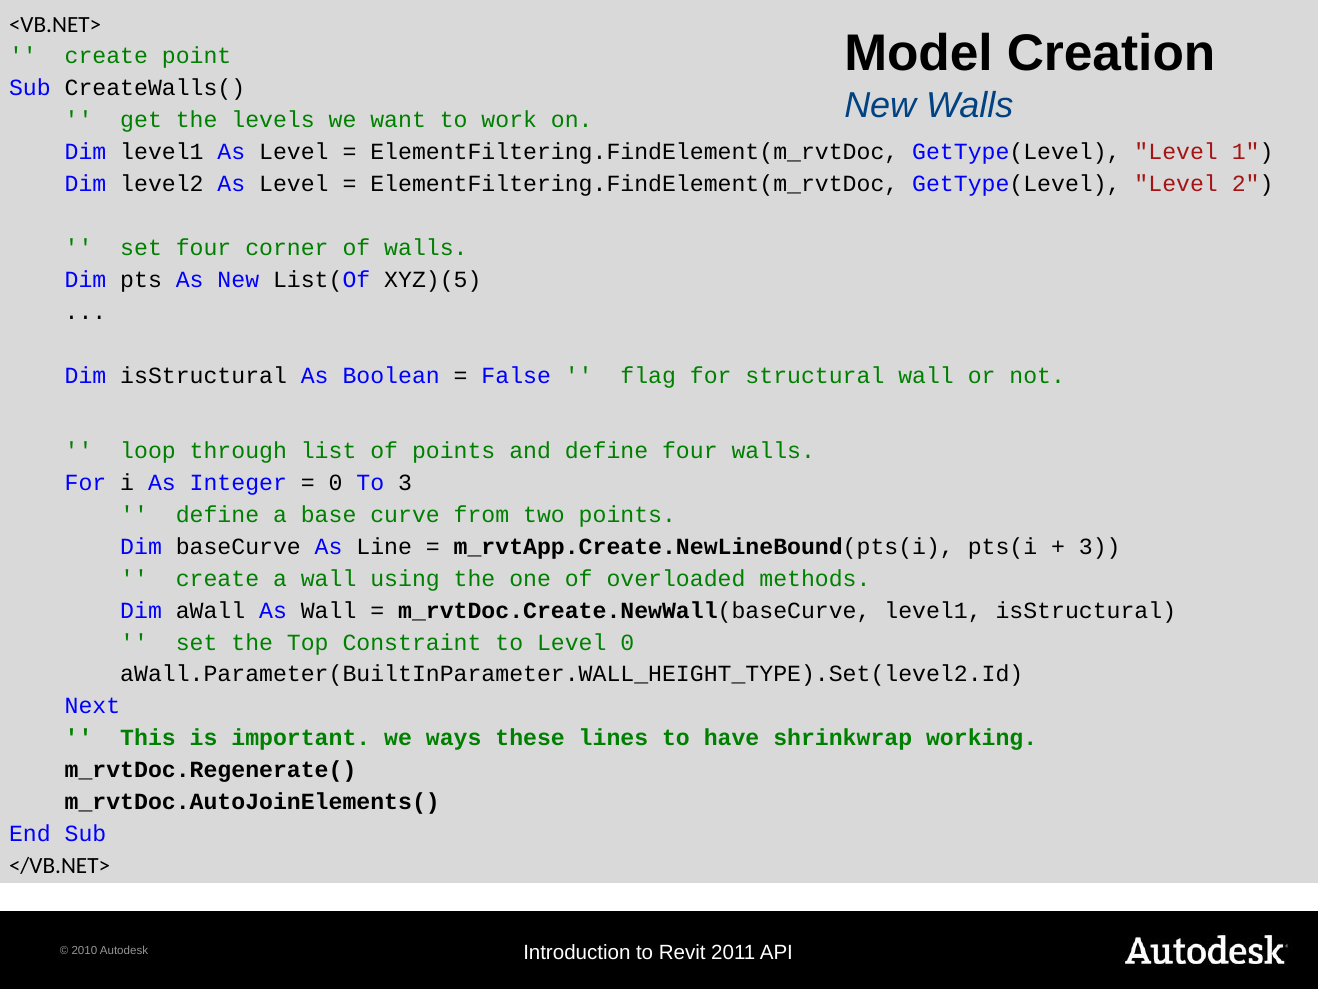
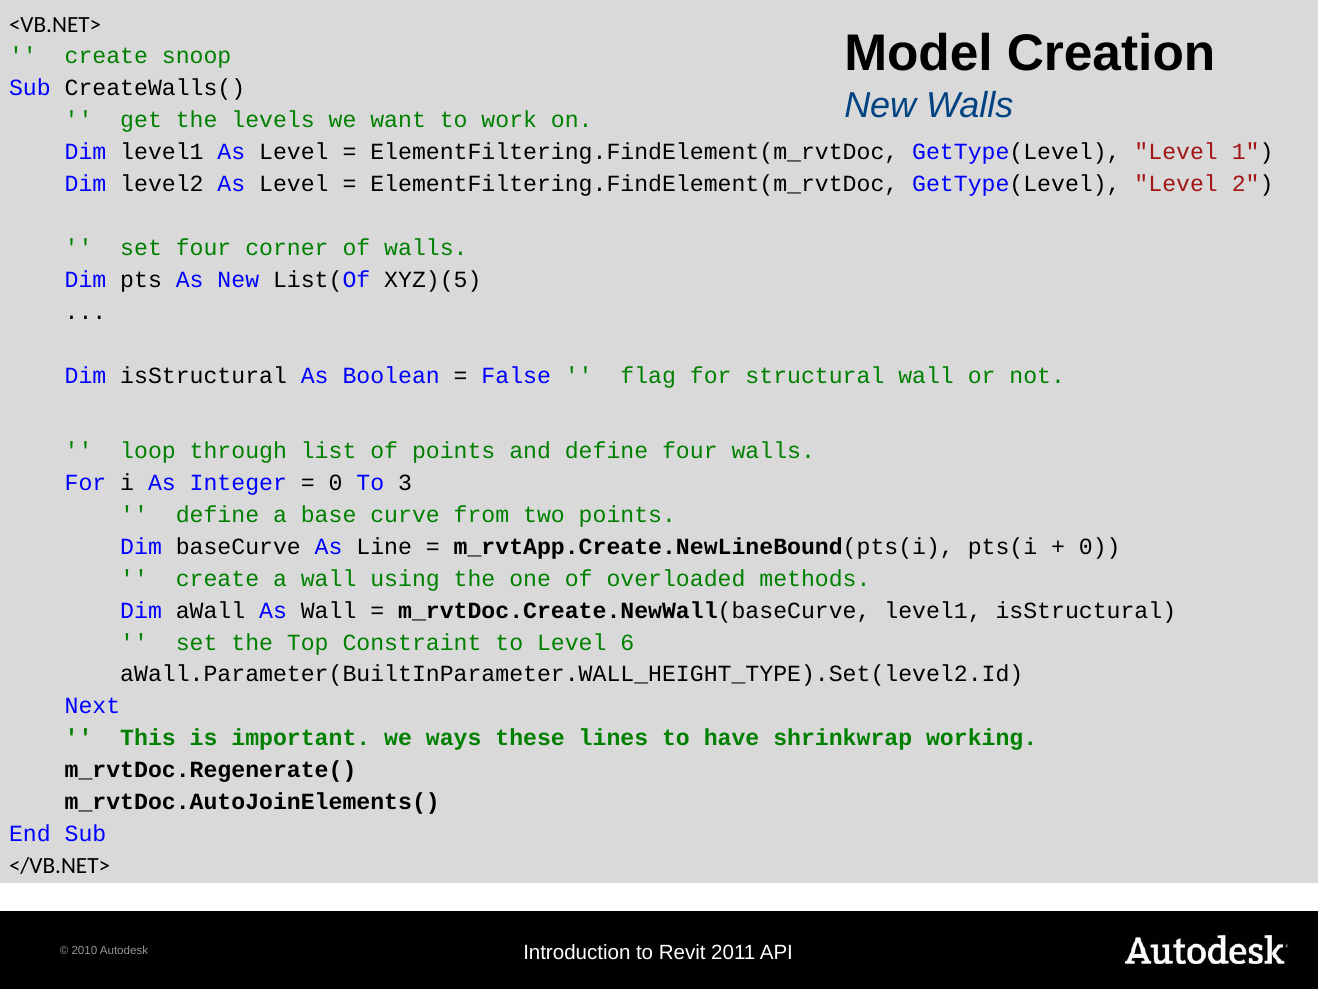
point: point -> snoop
3 at (1100, 546): 3 -> 0
Level 0: 0 -> 6
